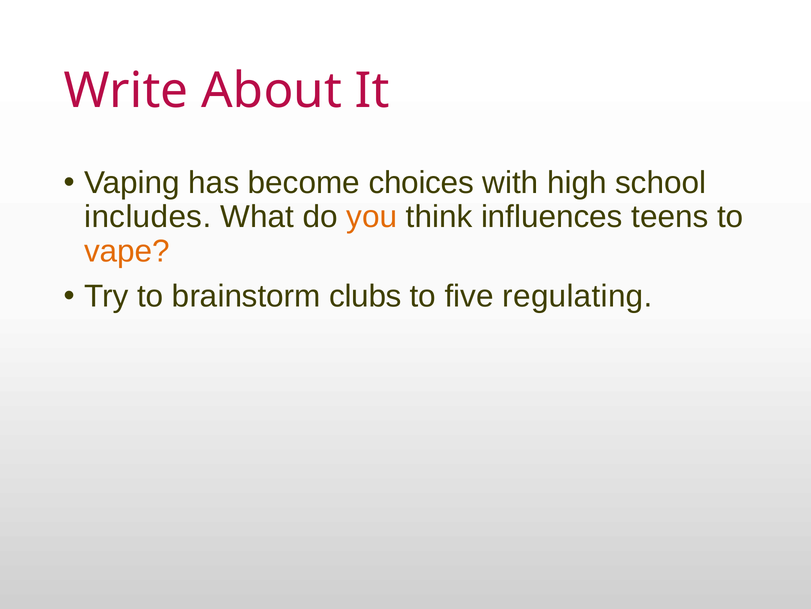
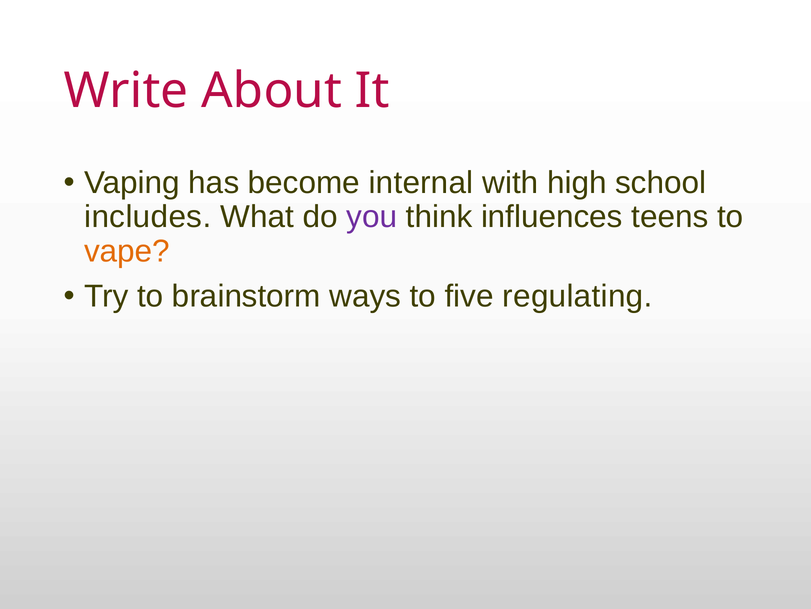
choices: choices -> internal
you colour: orange -> purple
clubs: clubs -> ways
